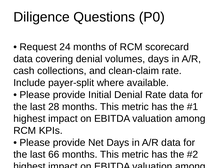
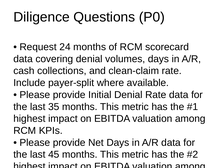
28: 28 -> 35
66: 66 -> 45
